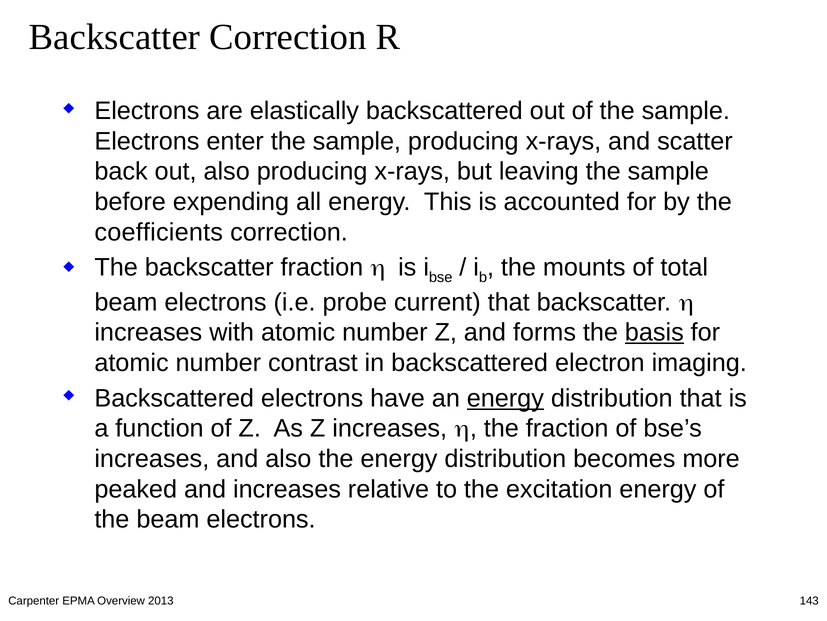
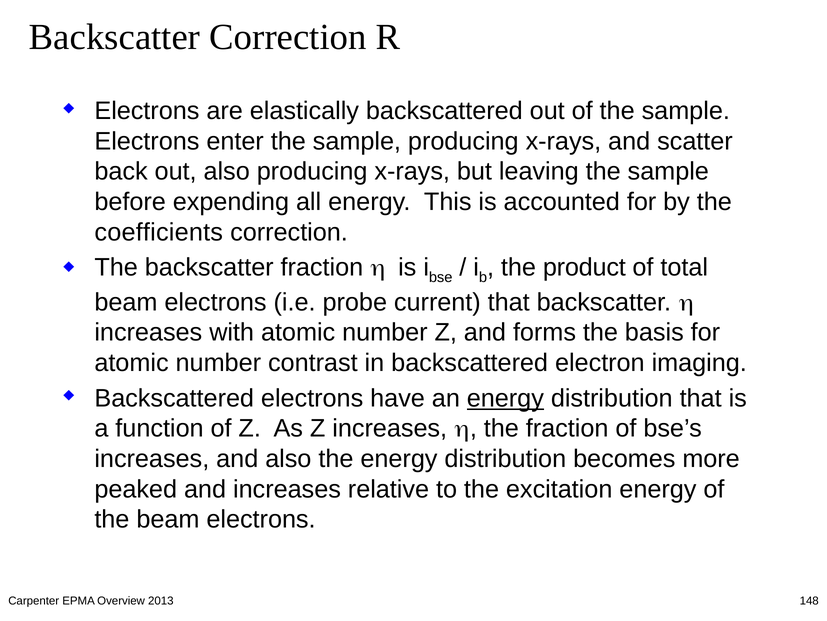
mounts: mounts -> product
basis underline: present -> none
143: 143 -> 148
